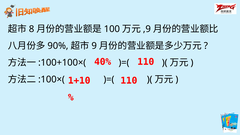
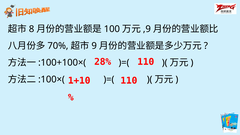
90%: 90% -> 70%
40%: 40% -> 28%
